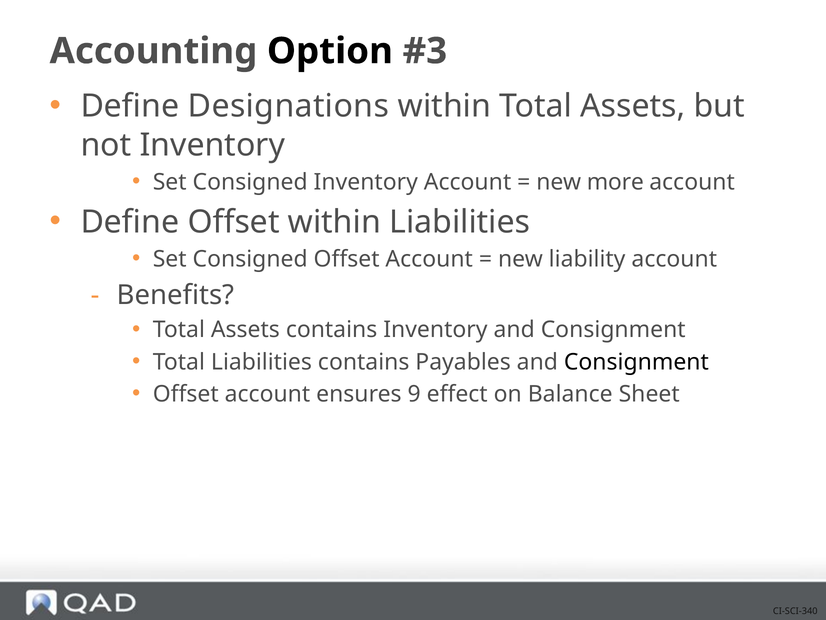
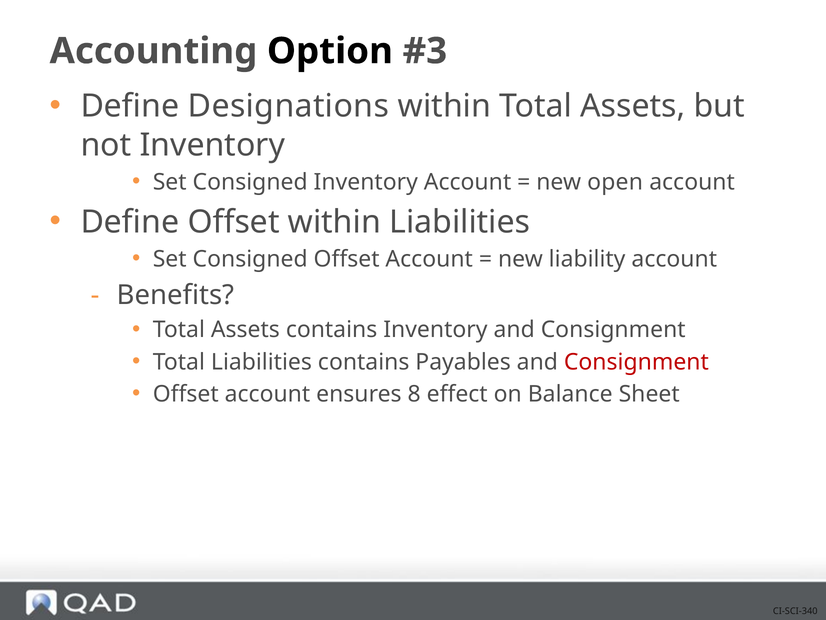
more: more -> open
Consignment at (636, 362) colour: black -> red
9: 9 -> 8
